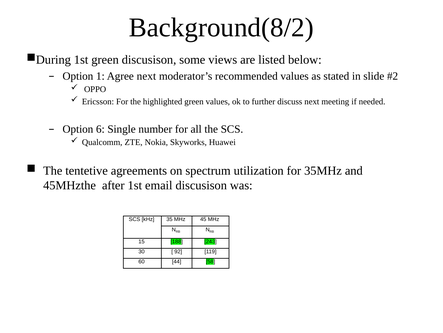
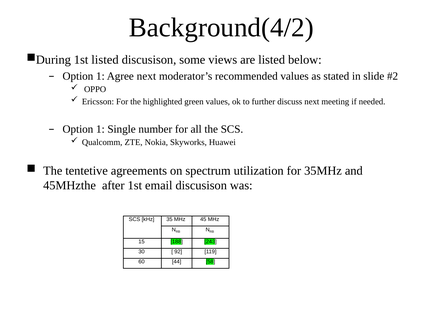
Background(8/2: Background(8/2 -> Background(4/2
1st green: green -> listed
6 at (100, 129): 6 -> 1
